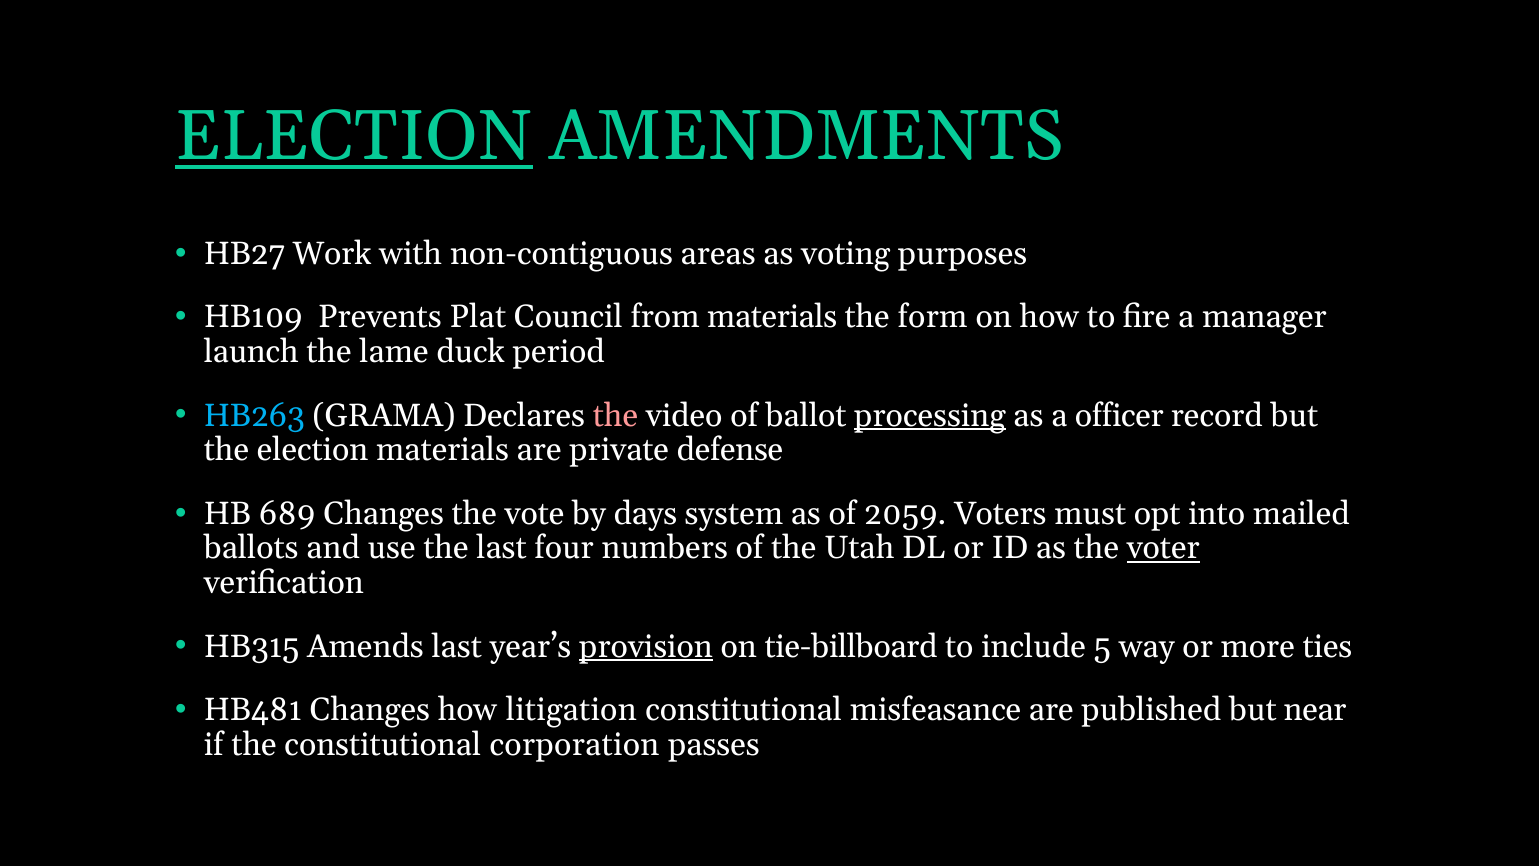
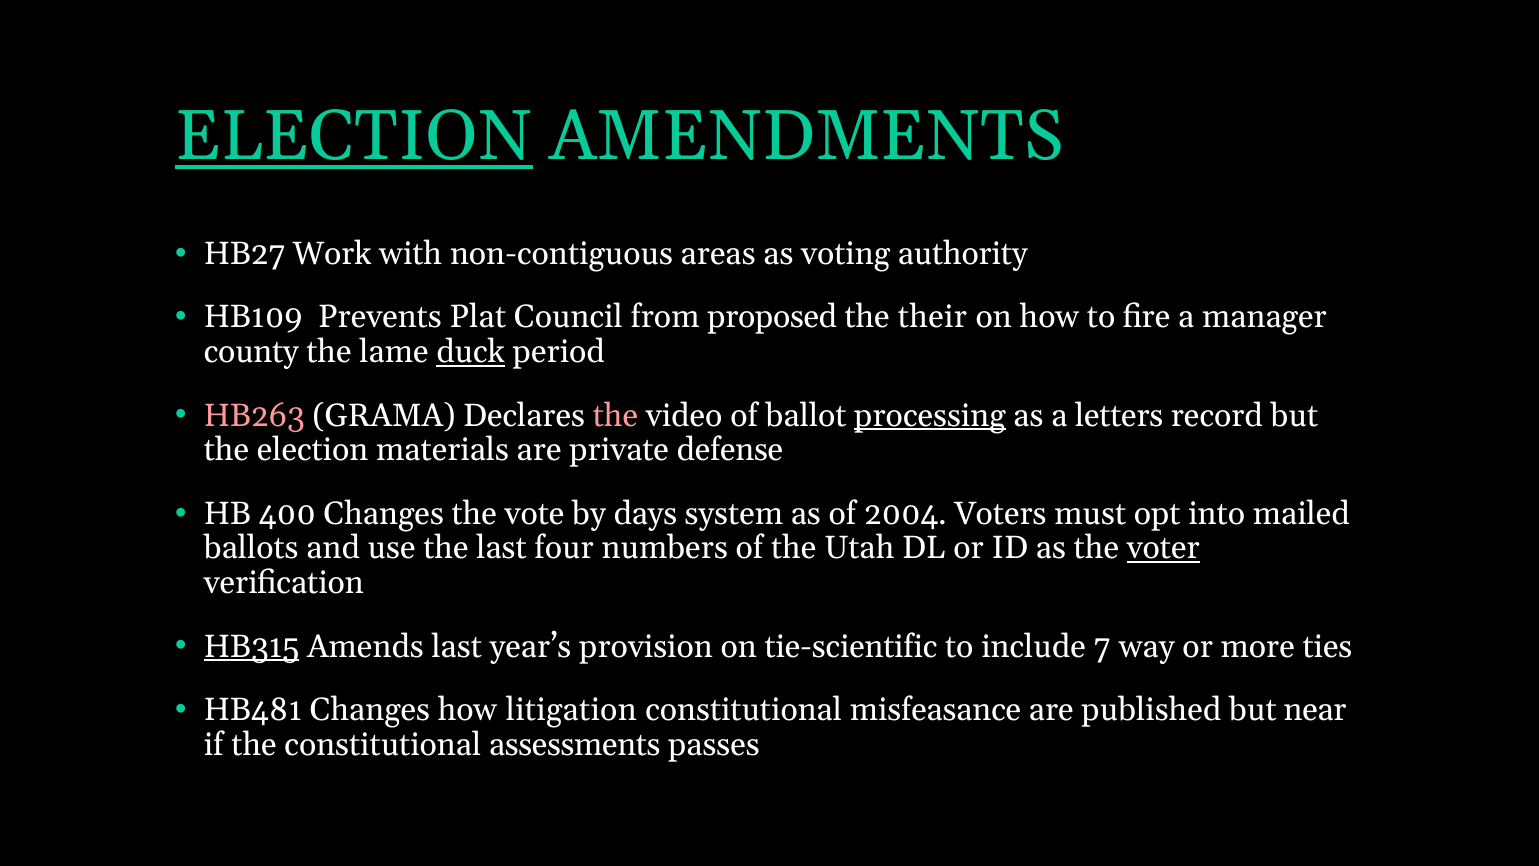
purposes: purposes -> authority
from materials: materials -> proposed
form: form -> their
launch: launch -> county
duck underline: none -> present
HB263 colour: light blue -> pink
officer: officer -> letters
689: 689 -> 400
2059: 2059 -> 2004
HB315 underline: none -> present
provision underline: present -> none
tie-billboard: tie-billboard -> tie-scientific
5: 5 -> 7
corporation: corporation -> assessments
